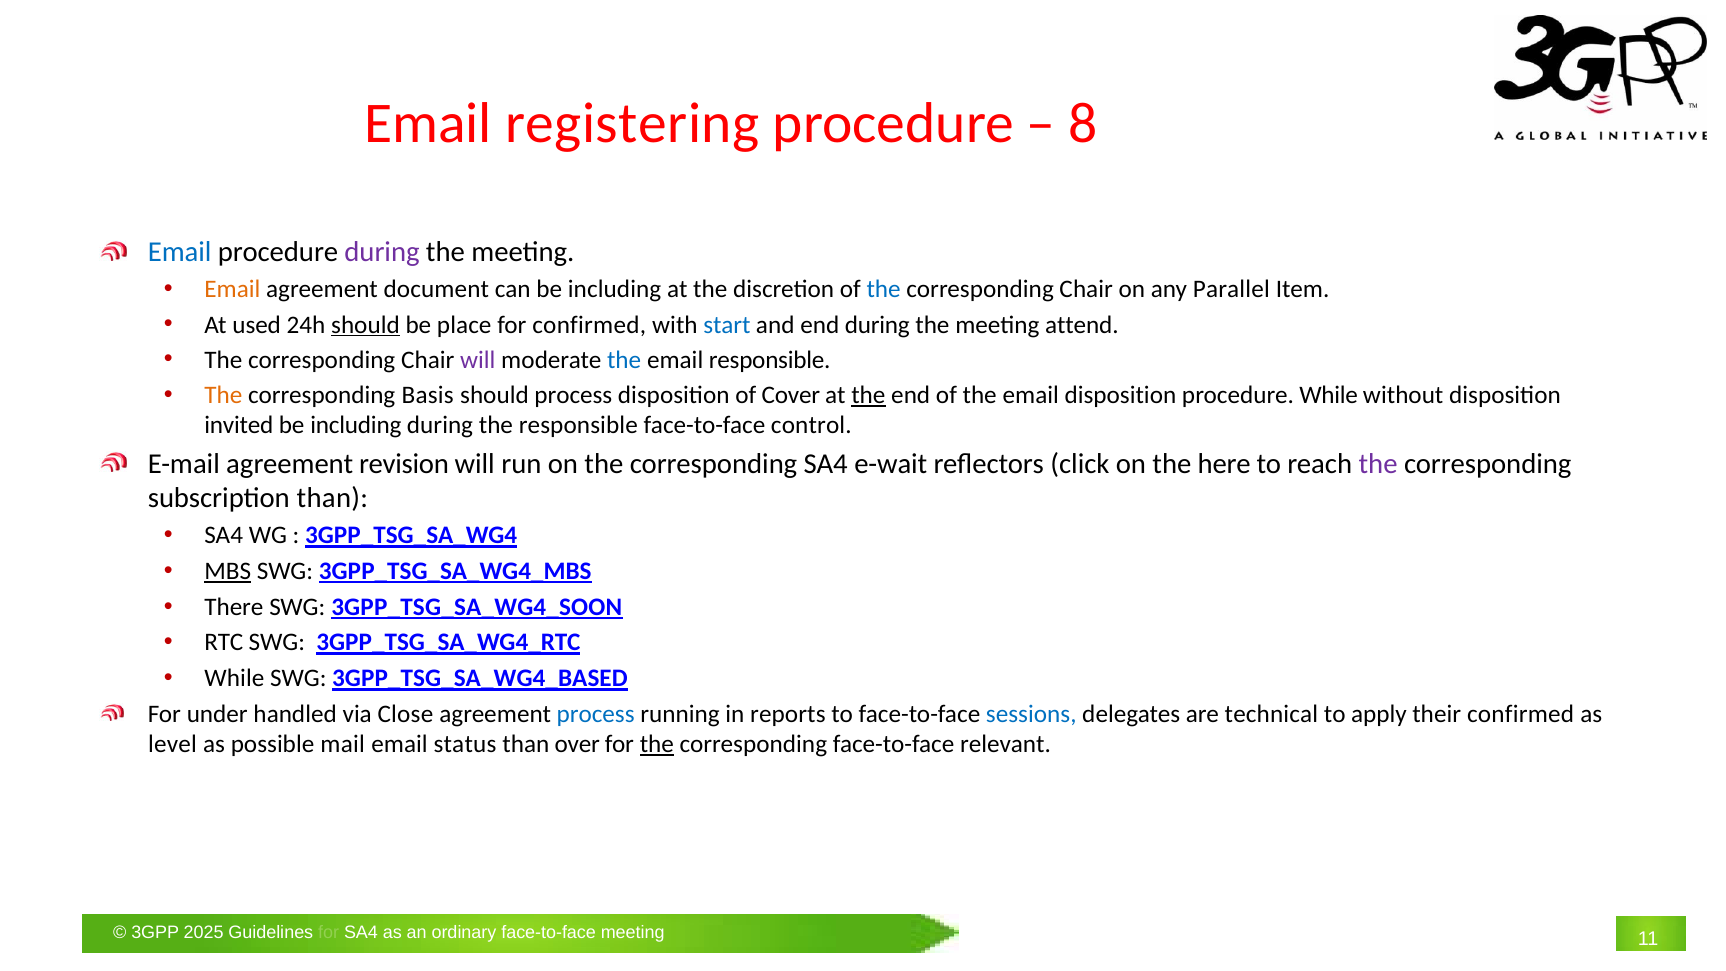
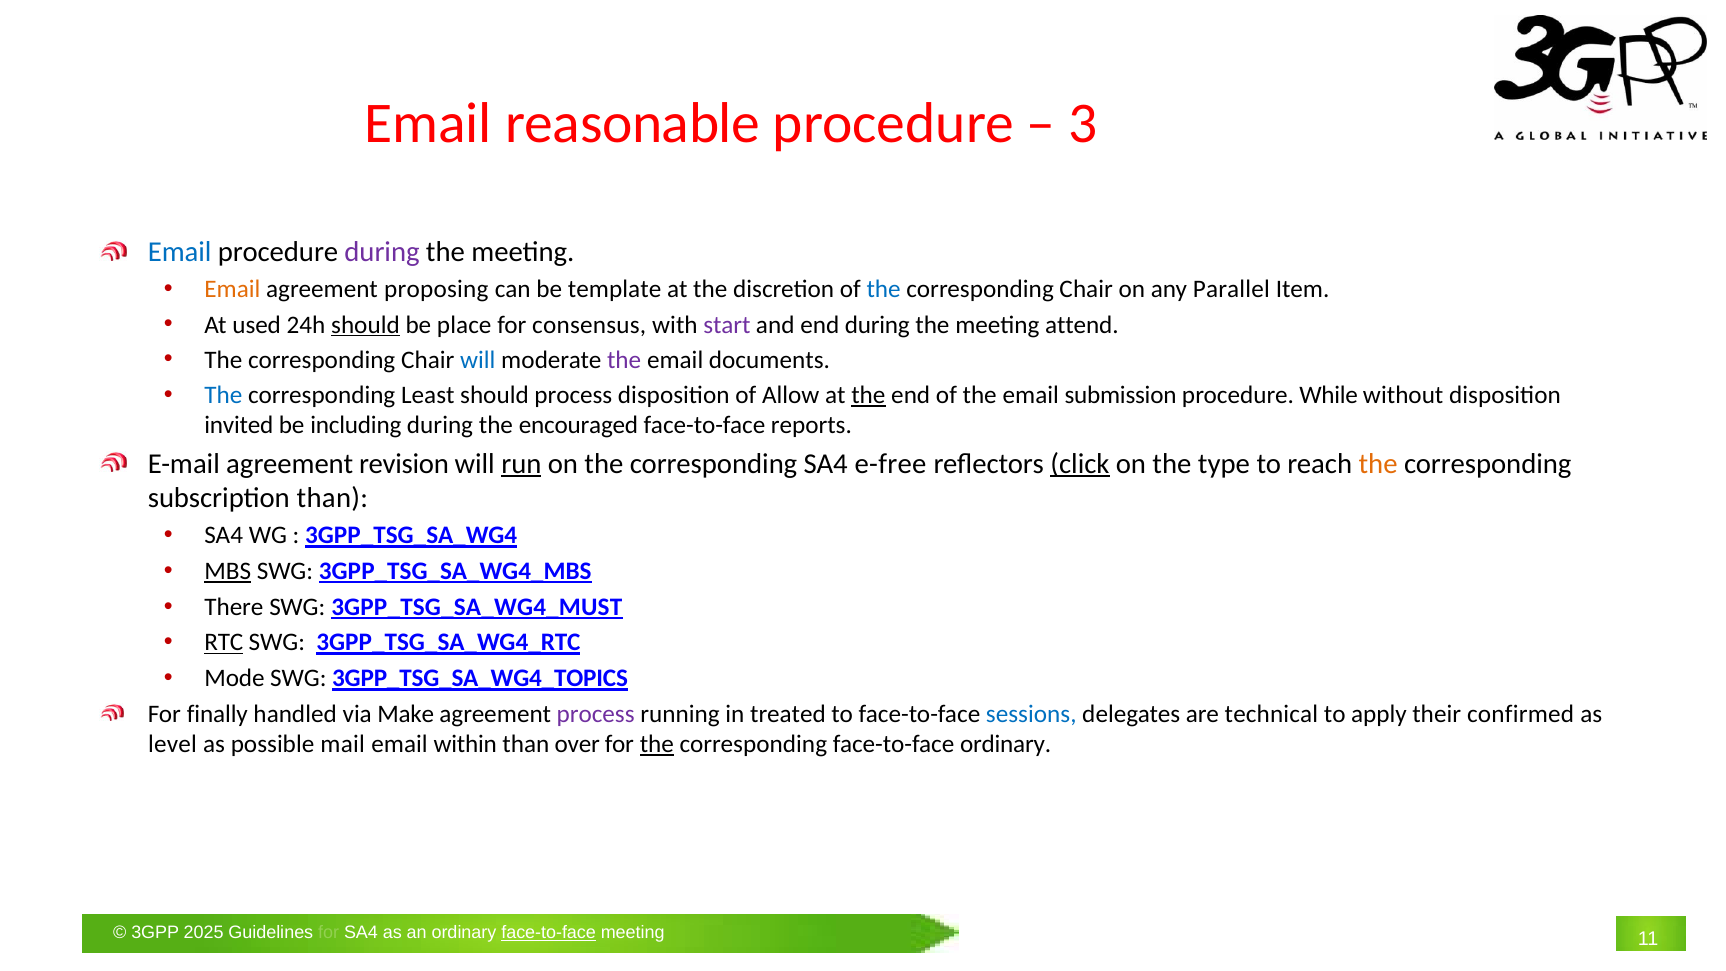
registering: registering -> reasonable
8: 8 -> 3
document: document -> proposing
can be including: including -> template
for confirmed: confirmed -> consensus
start colour: blue -> purple
will at (478, 360) colour: purple -> blue
the at (624, 360) colour: blue -> purple
email responsible: responsible -> documents
The at (223, 395) colour: orange -> blue
Basis: Basis -> Least
Cover: Cover -> Allow
email disposition: disposition -> submission
the responsible: responsible -> encouraged
control: control -> reports
run underline: none -> present
e-wait: e-wait -> e-free
click underline: none -> present
here: here -> type
the at (1378, 464) colour: purple -> orange
3GPP_TSG_SA_WG4_SOON: 3GPP_TSG_SA_WG4_SOON -> 3GPP_TSG_SA_WG4_MUST
RTC underline: none -> present
While at (234, 678): While -> Mode
3GPP_TSG_SA_WG4_BASED: 3GPP_TSG_SA_WG4_BASED -> 3GPP_TSG_SA_WG4_TOPICS
under: under -> finally
Close: Close -> Make
process at (596, 714) colour: blue -> purple
reports: reports -> treated
status: status -> within
face-to-face relevant: relevant -> ordinary
face-to-face at (549, 933) underline: none -> present
